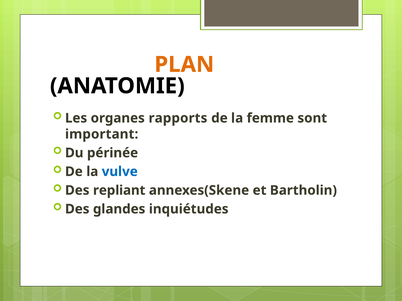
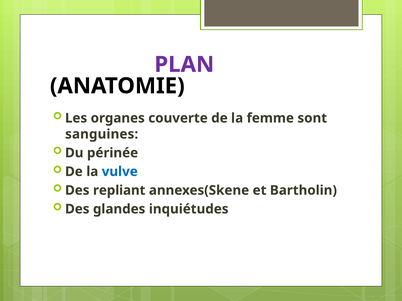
PLAN colour: orange -> purple
rapports: rapports -> couverte
important: important -> sanguines
